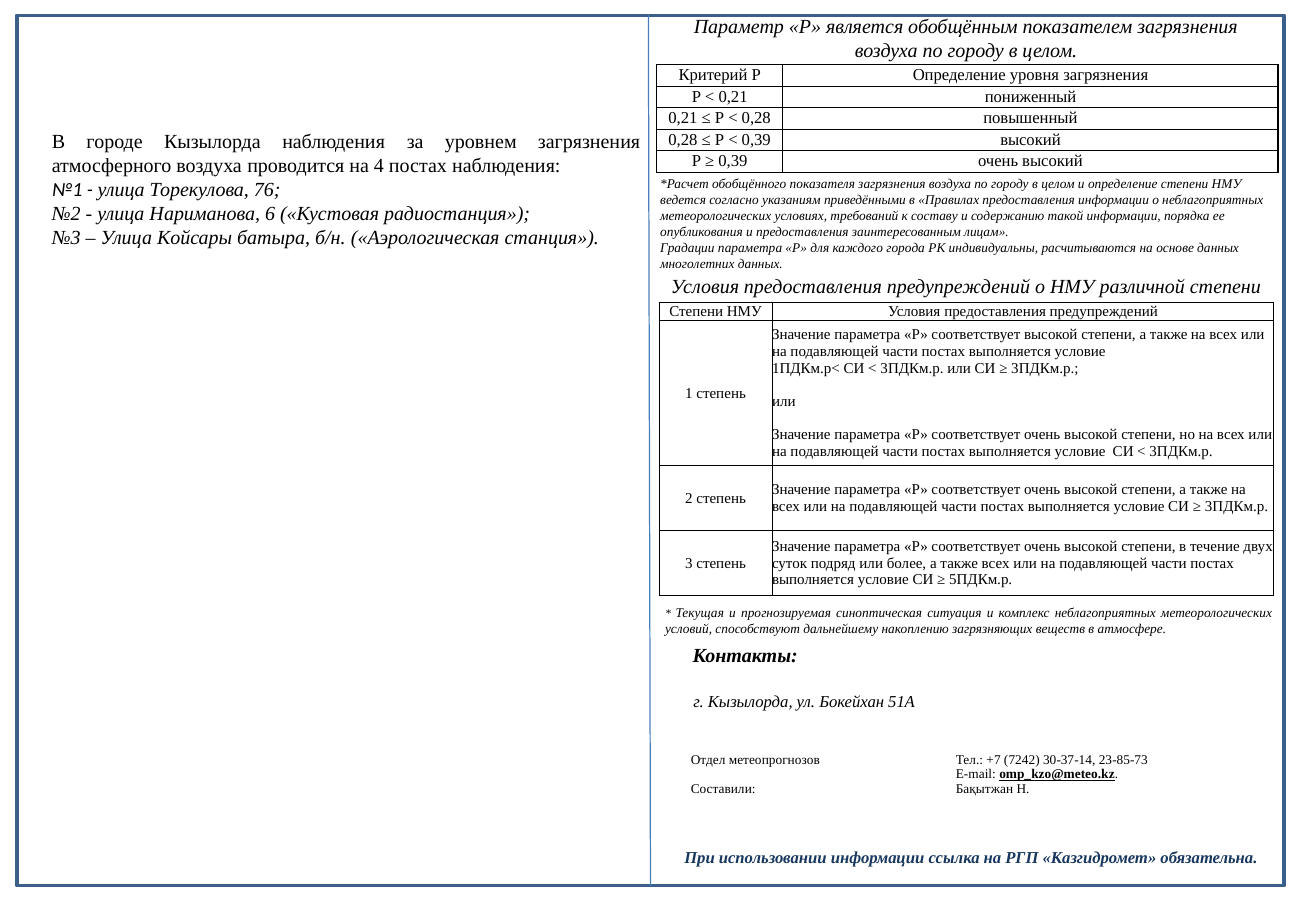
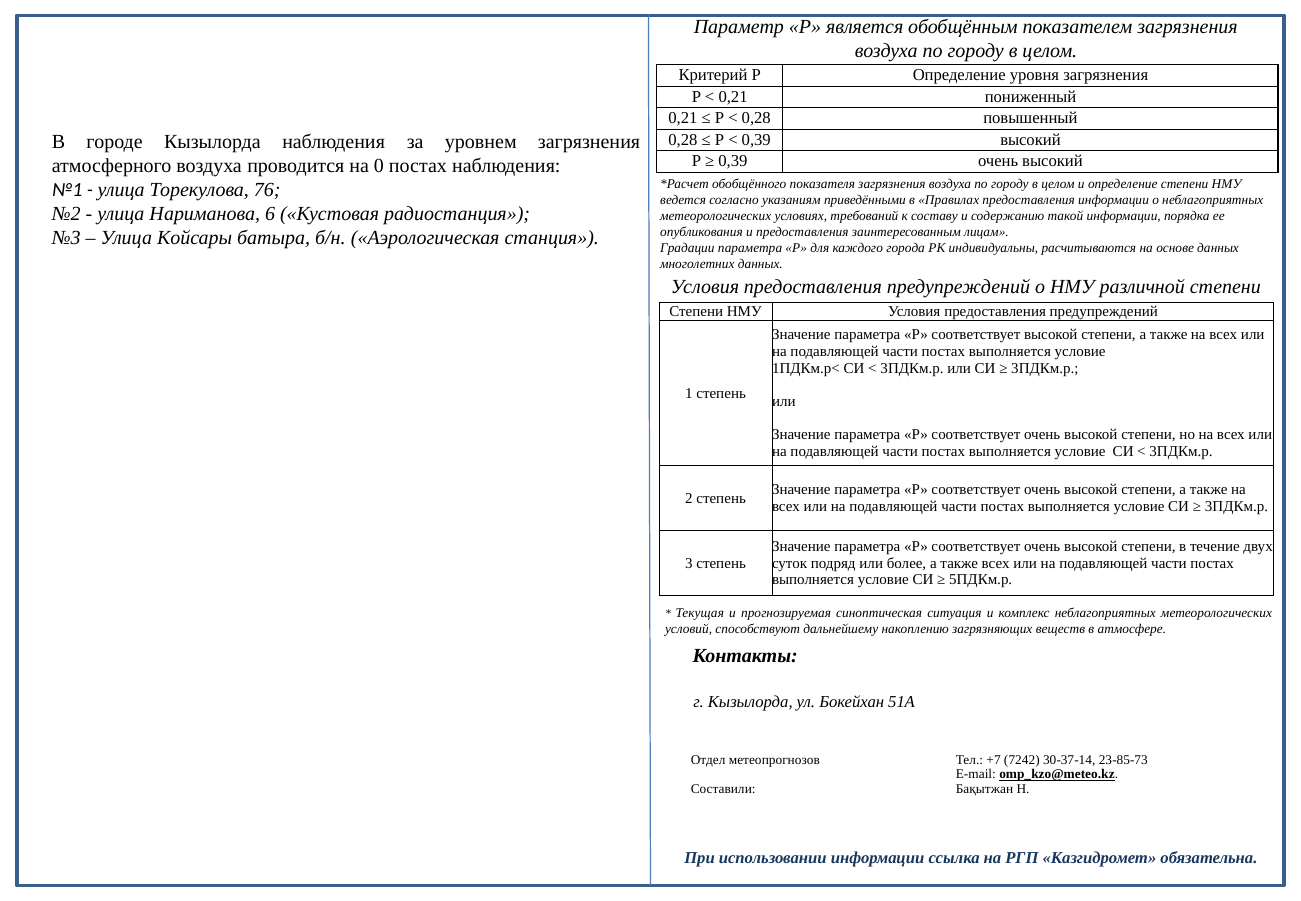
4: 4 -> 0
